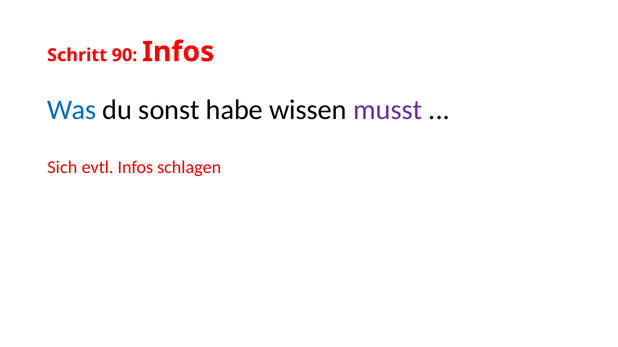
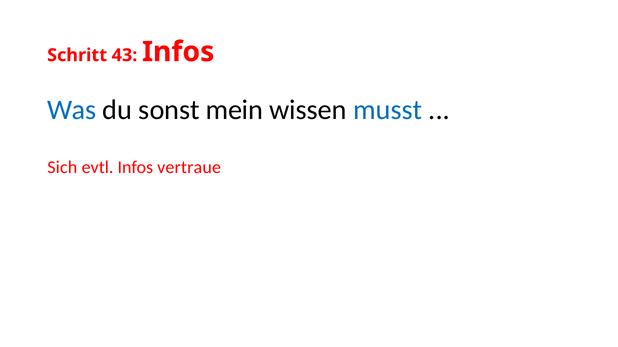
90: 90 -> 43
habe: habe -> mein
musst colour: purple -> blue
schlagen: schlagen -> vertraue
